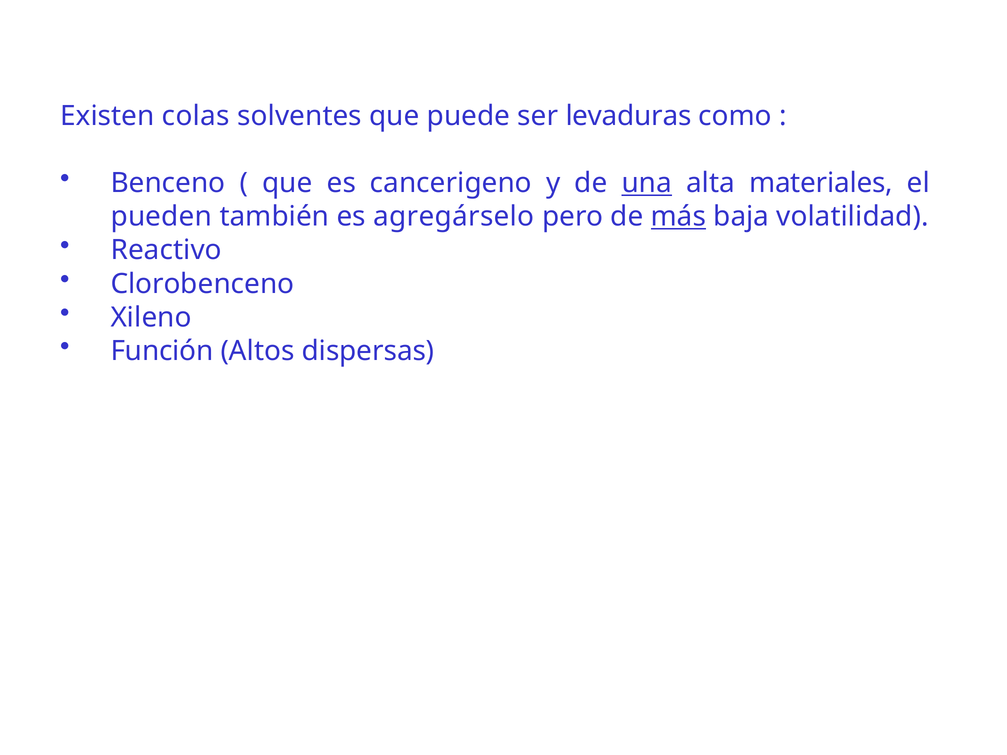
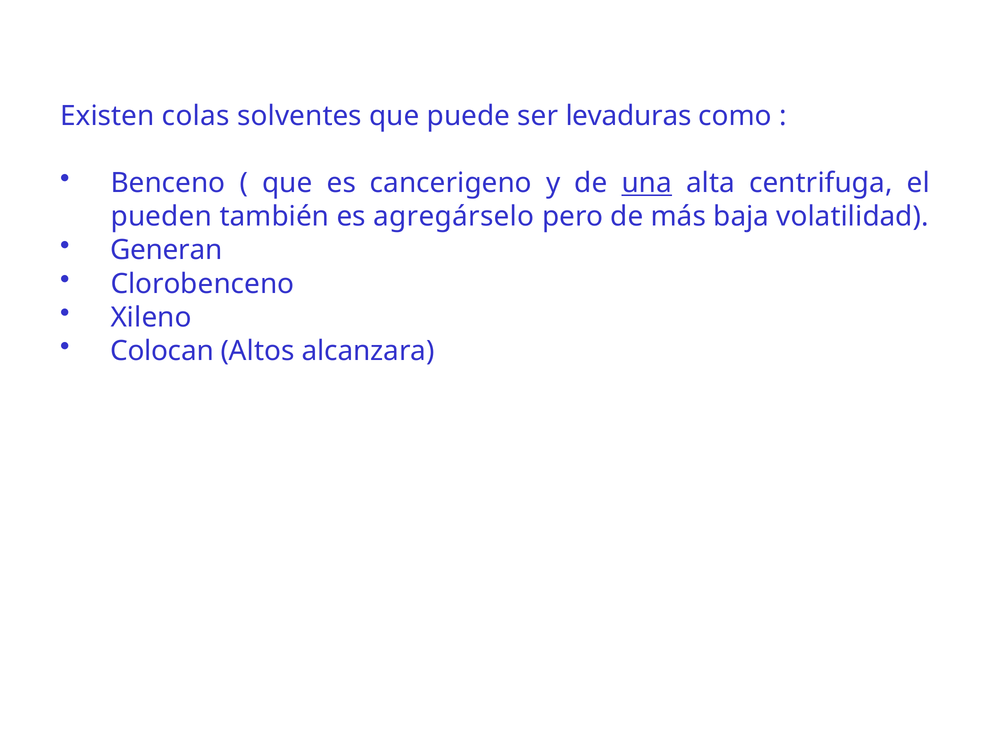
materiales: materiales -> centrifuga
más underline: present -> none
Reactivo: Reactivo -> Generan
Función: Función -> Colocan
dispersas: dispersas -> alcanzara
